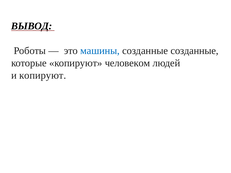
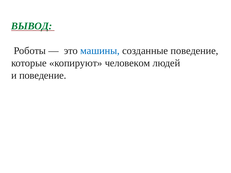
ВЫВОД colour: black -> green
созданные созданные: созданные -> поведение
и копируют: копируют -> поведение
